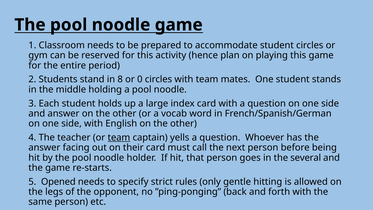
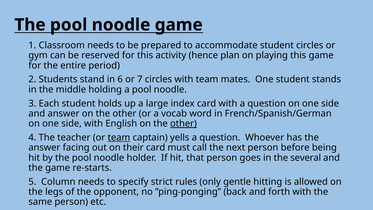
8: 8 -> 6
0: 0 -> 7
other at (183, 123) underline: none -> present
Opened: Opened -> Column
